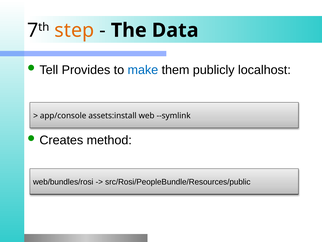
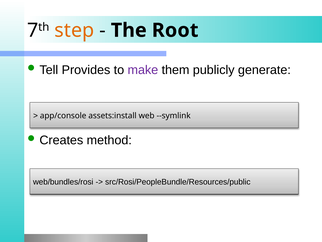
Data: Data -> Root
make colour: blue -> purple
localhost: localhost -> generate
